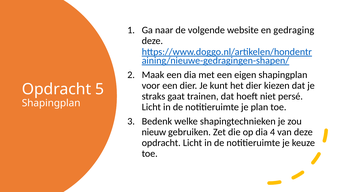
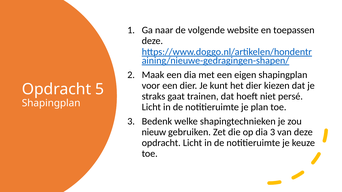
gedraging: gedraging -> toepassen
dia 4: 4 -> 3
